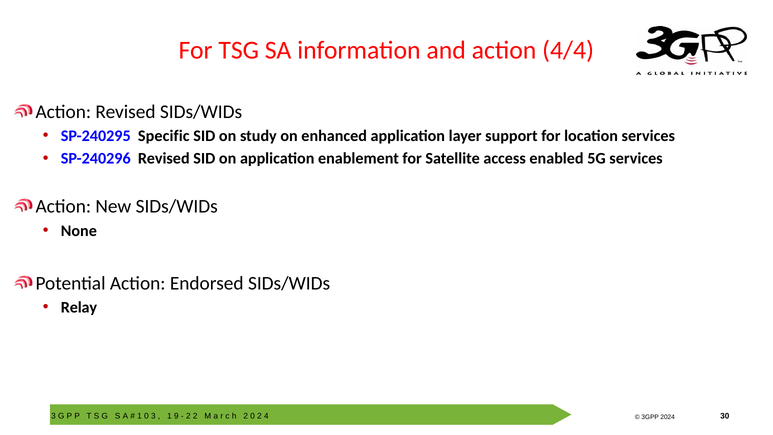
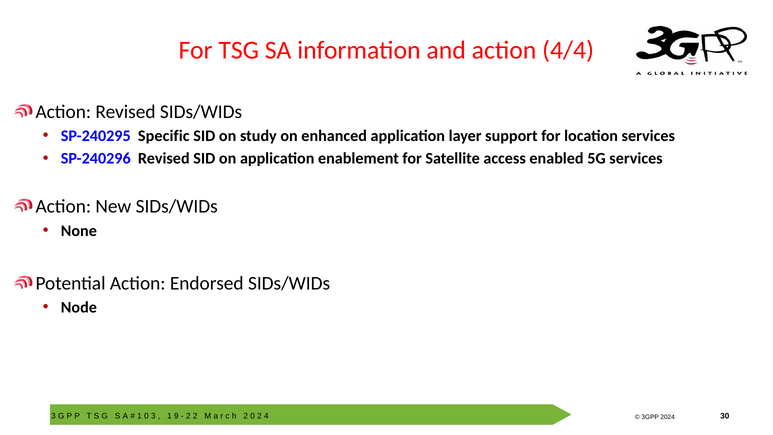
Relay: Relay -> Node
